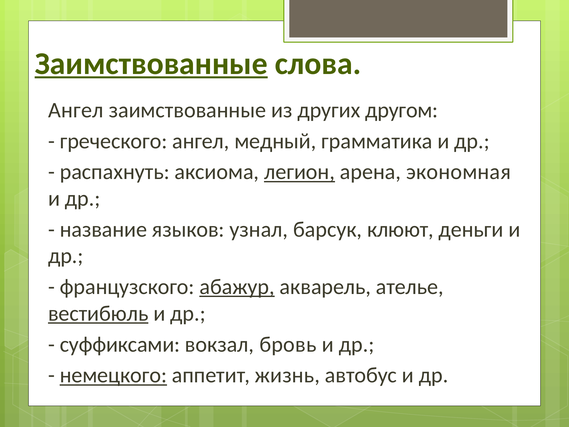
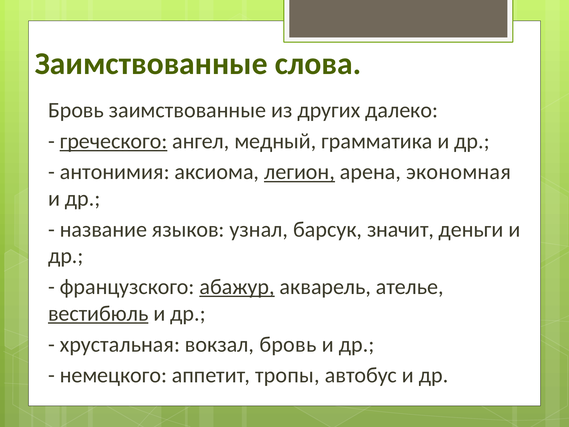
Заимствованные at (151, 64) underline: present -> none
Ангел at (76, 110): Ангел -> Бровь
другом: другом -> далеко
греческого underline: none -> present
распахнуть: распахнуть -> антонимия
клюют: клюют -> значит
суффиксами: суффиксами -> хрустальная
немецкого underline: present -> none
жизнь: жизнь -> тропы
